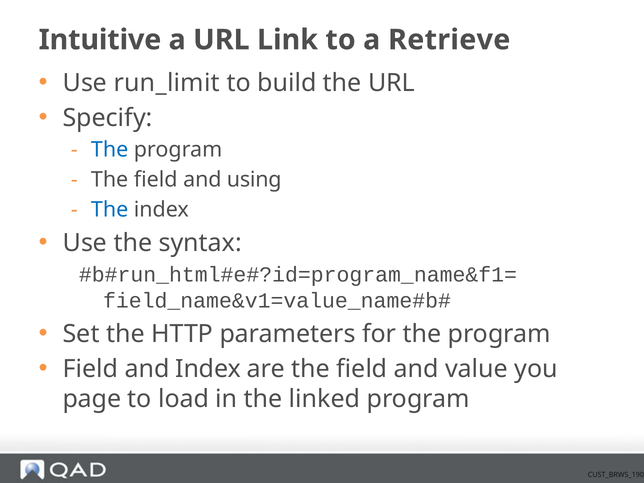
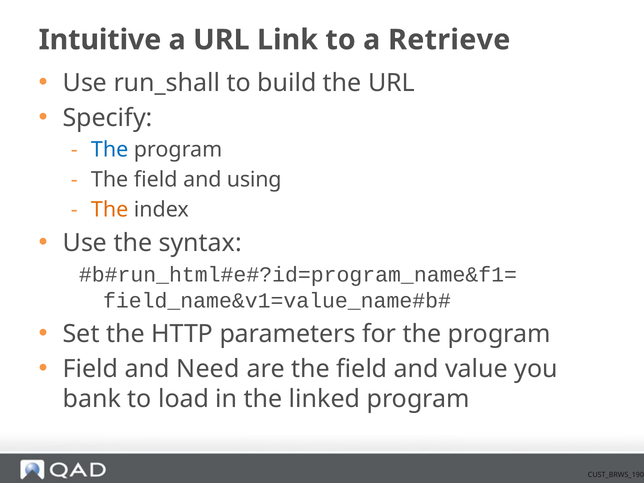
run_limit: run_limit -> run_shall
The at (110, 210) colour: blue -> orange
and Index: Index -> Need
page: page -> bank
